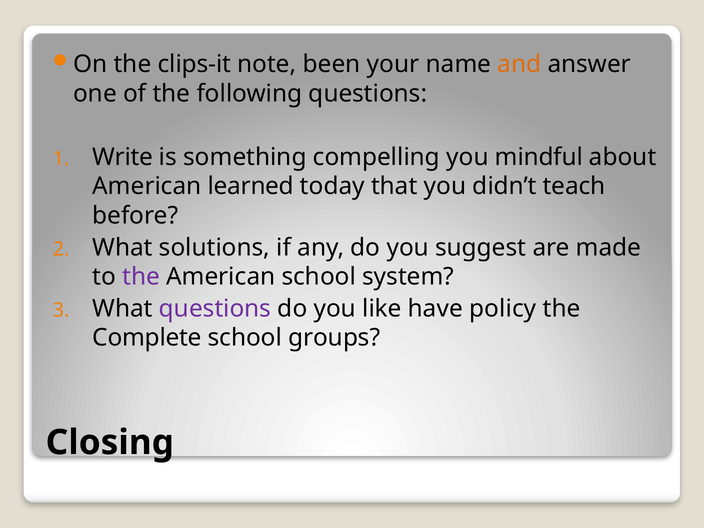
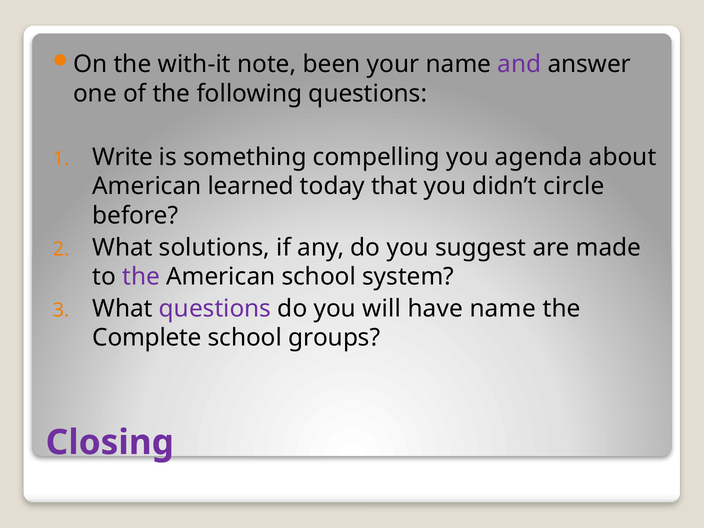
clips-it: clips-it -> with-it
and colour: orange -> purple
mindful: mindful -> agenda
teach: teach -> circle
like: like -> will
have policy: policy -> name
Closing colour: black -> purple
